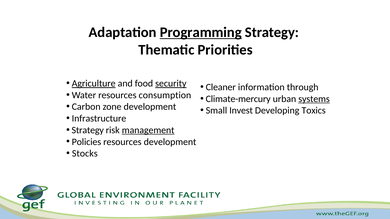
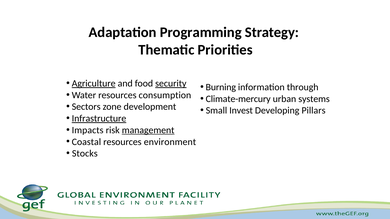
Programming underline: present -> none
Cleaner: Cleaner -> Burning
systems underline: present -> none
Carbon: Carbon -> Sectors
Toxics: Toxics -> Pillars
Infrastructure underline: none -> present
Strategy at (88, 130): Strategy -> Impacts
Policies: Policies -> Coastal
resources development: development -> environment
